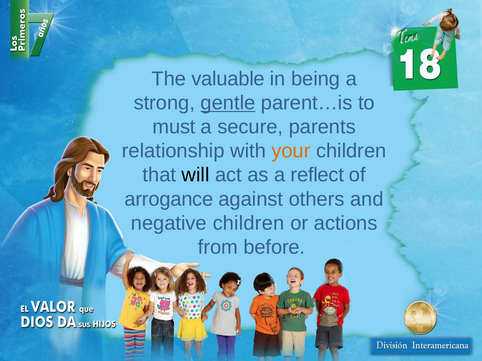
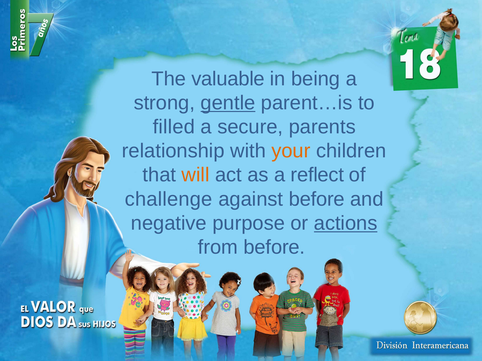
must: must -> filled
will colour: black -> orange
arrogance: arrogance -> challenge
against others: others -> before
negative children: children -> purpose
actions underline: none -> present
